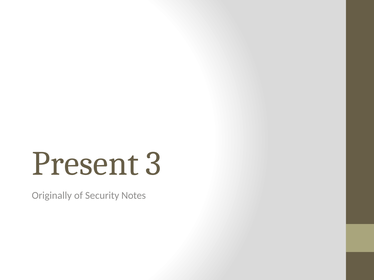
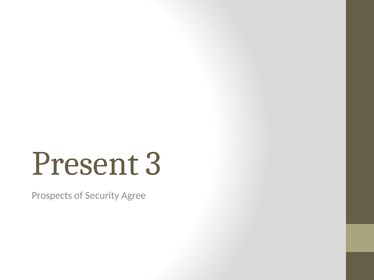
Originally: Originally -> Prospects
Notes: Notes -> Agree
